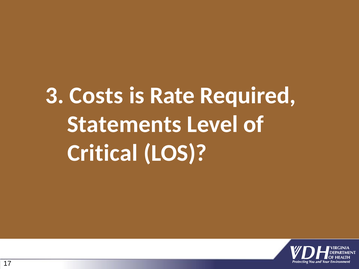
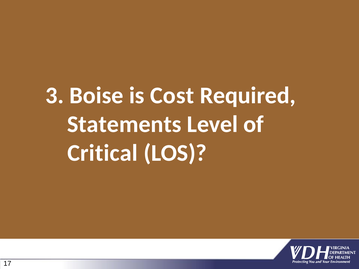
Costs: Costs -> Boise
Rate: Rate -> Cost
